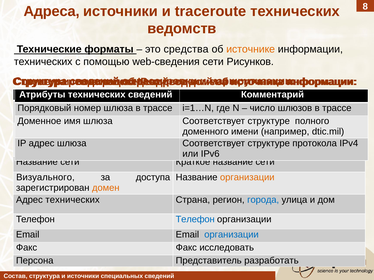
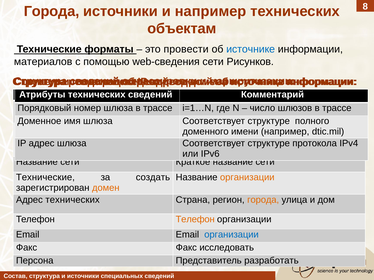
Адреса at (52, 11): Адреса -> Города
и traceroute: traceroute -> например
ведомств: ведомств -> объектам
средства: средства -> провести
источнике at (251, 49) colour: orange -> blue
технических at (43, 62): технических -> материалов
Визуального at (45, 178): Визуального -> Технические
доступа: доступа -> создать
города at (263, 200) colour: blue -> orange
Телефон at (195, 220) colour: blue -> orange
